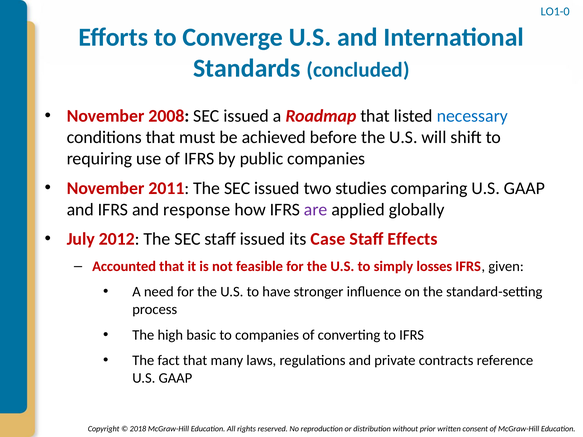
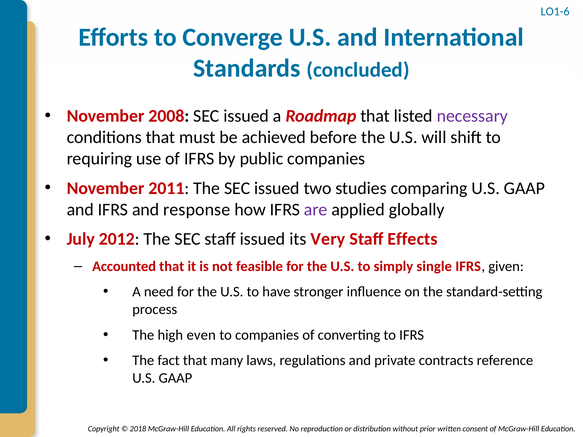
LO1-0: LO1-0 -> LO1-6
necessary colour: blue -> purple
Case: Case -> Very
losses: losses -> single
basic: basic -> even
